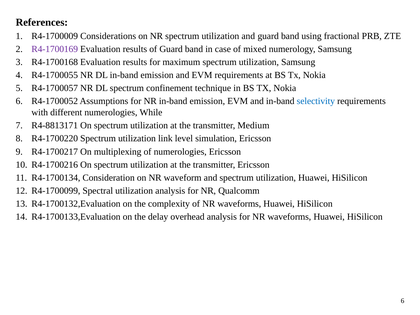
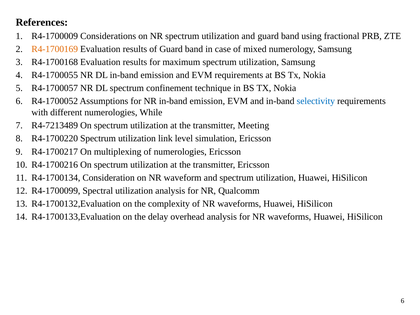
R4-1700169 colour: purple -> orange
R4-8813171: R4-8813171 -> R4-7213489
Medium: Medium -> Meeting
